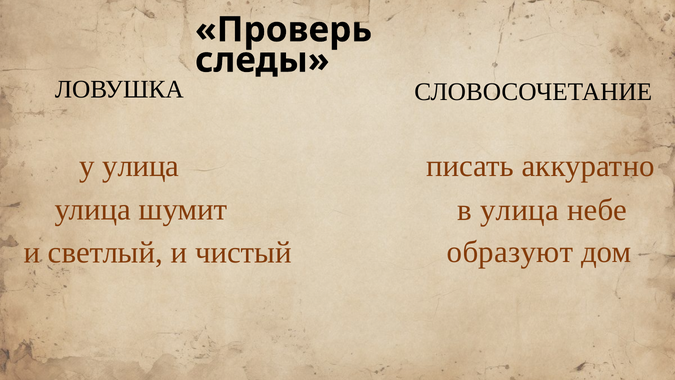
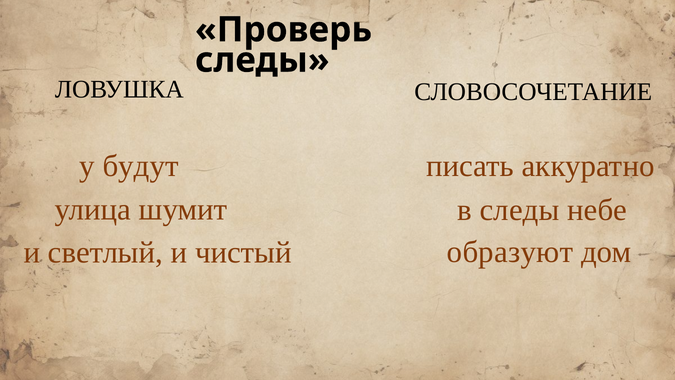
у улица: улица -> будут
в улица: улица -> следы
